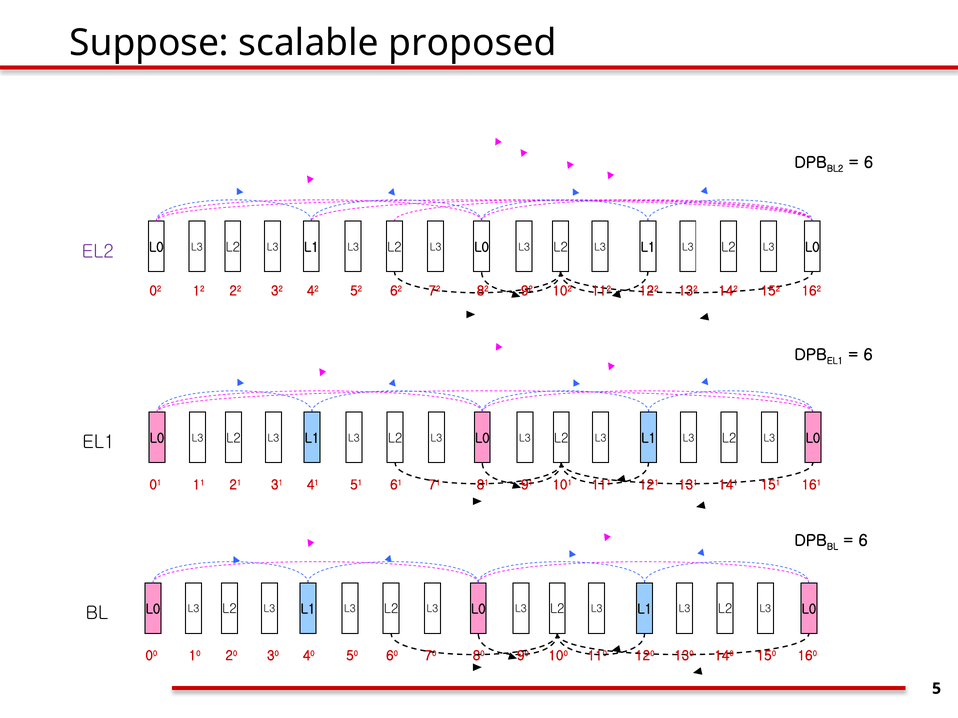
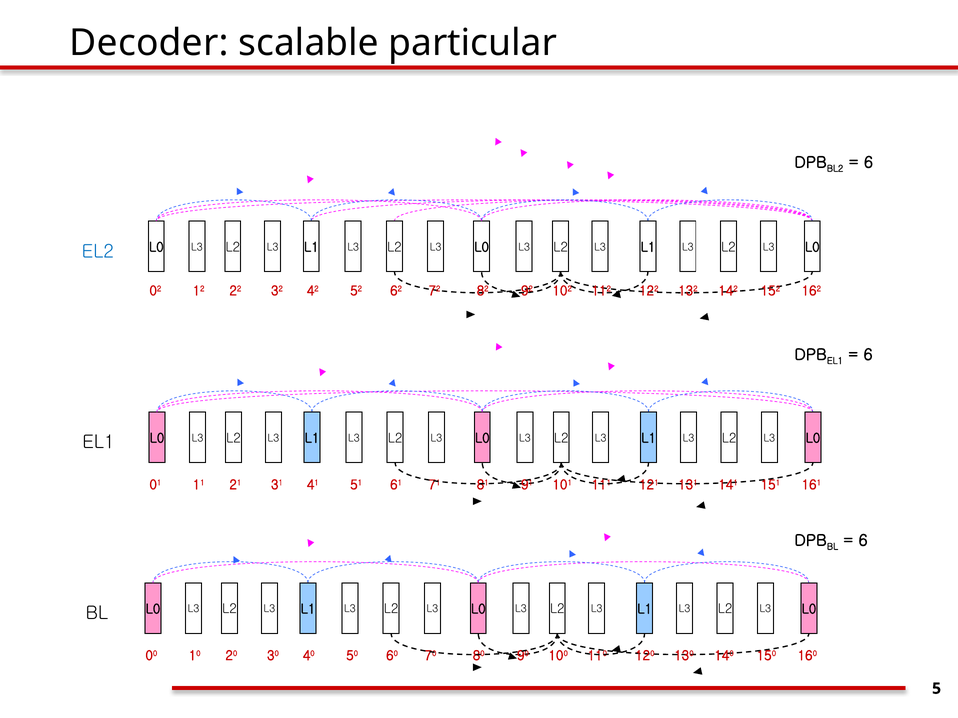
Suppose: Suppose -> Decoder
proposed: proposed -> particular
EL2 colour: purple -> blue
